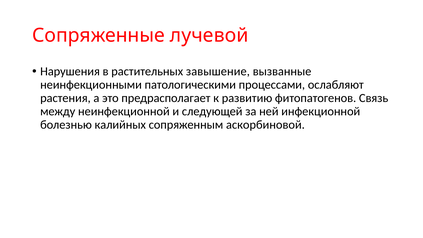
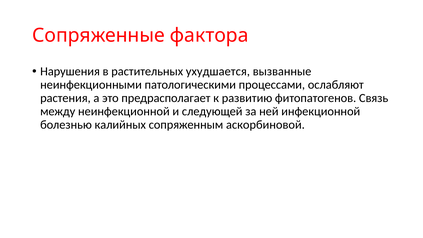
лучевой: лучевой -> фактора
завышение: завышение -> ухудшается
